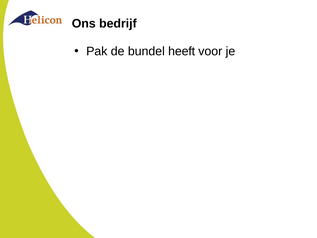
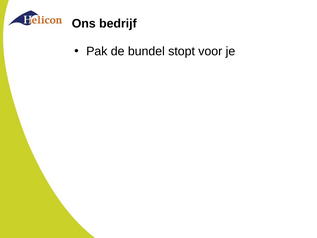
heeft: heeft -> stopt
